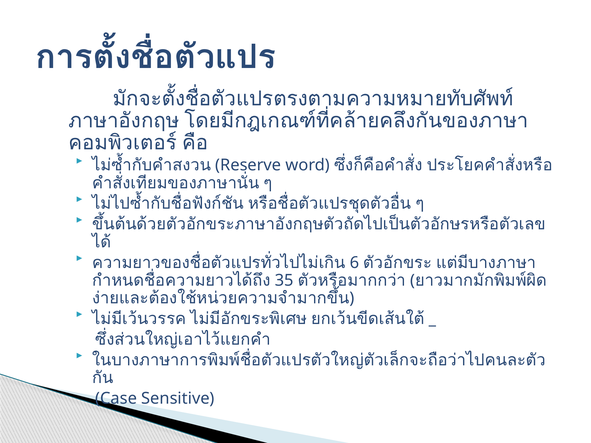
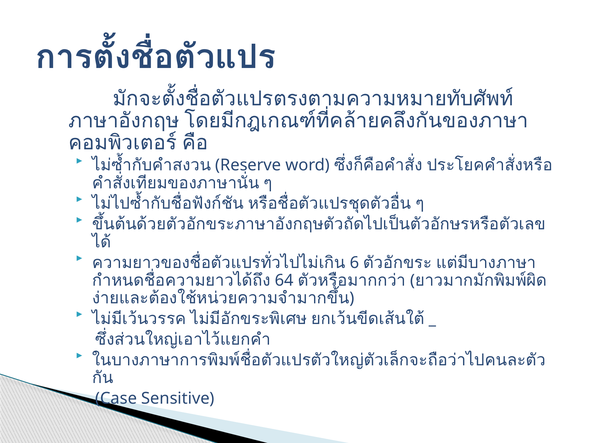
35: 35 -> 64
